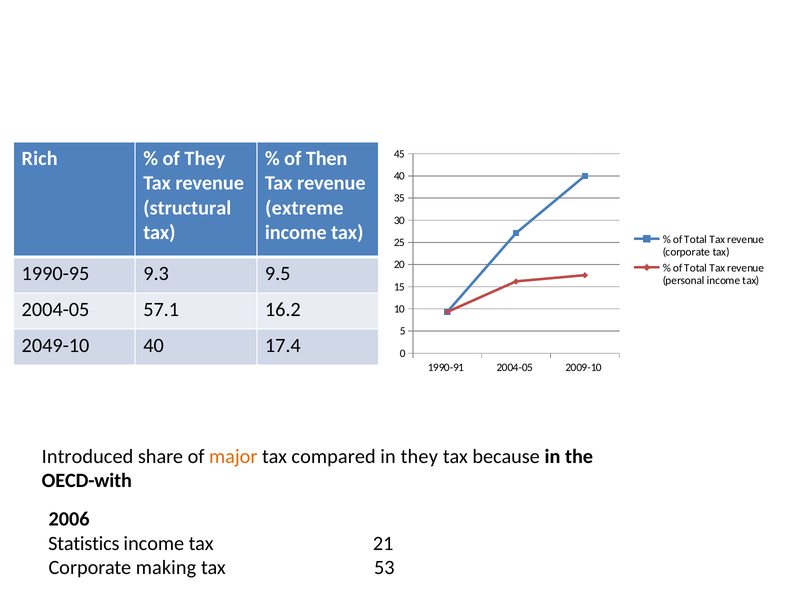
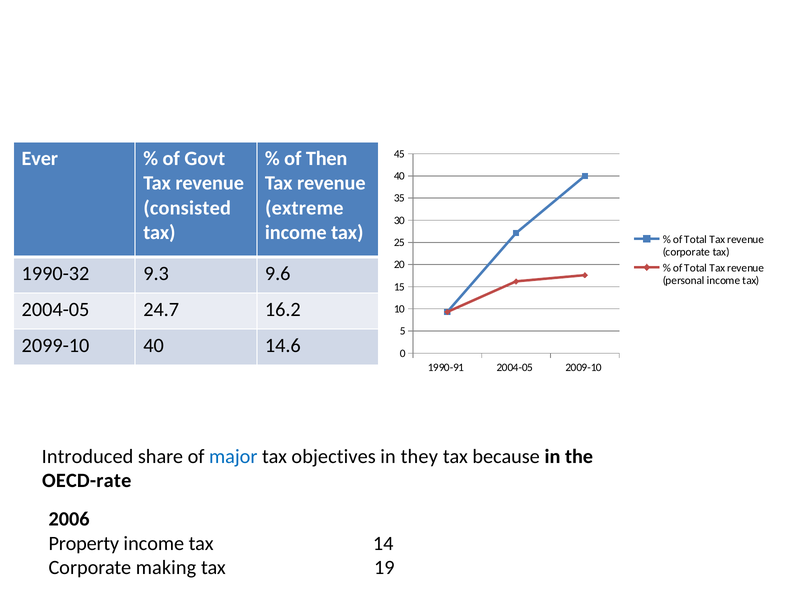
Rich: Rich -> Ever
of They: They -> Govt
structural: structural -> consisted
1990-95: 1990-95 -> 1990-32
9.5: 9.5 -> 9.6
57.1: 57.1 -> 24.7
2049-10: 2049-10 -> 2099-10
17.4: 17.4 -> 14.6
major colour: orange -> blue
compared: compared -> objectives
OECD-with: OECD-with -> OECD-rate
Statistics: Statistics -> Property
21: 21 -> 14
53: 53 -> 19
